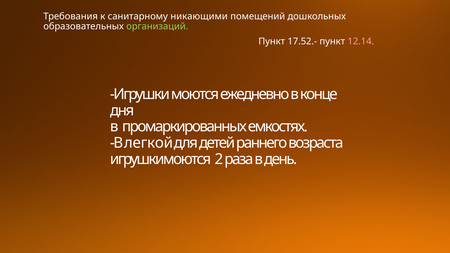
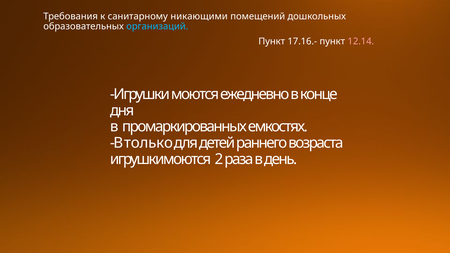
организаций colour: light green -> light blue
17.52.-: 17.52.- -> 17.16.-
легкой: легкой -> только
